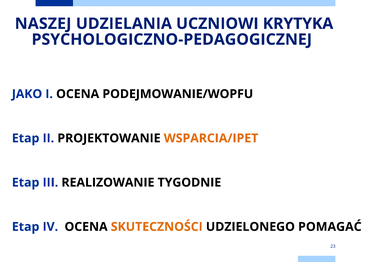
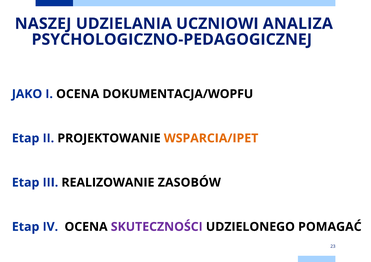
KRYTYKA: KRYTYKA -> ANALIZA
PODEJMOWANIE/WOPFU: PODEJMOWANIE/WOPFU -> DOKUMENTACJA/WOPFU
TYGODNIE: TYGODNIE -> ZASOBÓW
SKUTECZNOŚCI colour: orange -> purple
